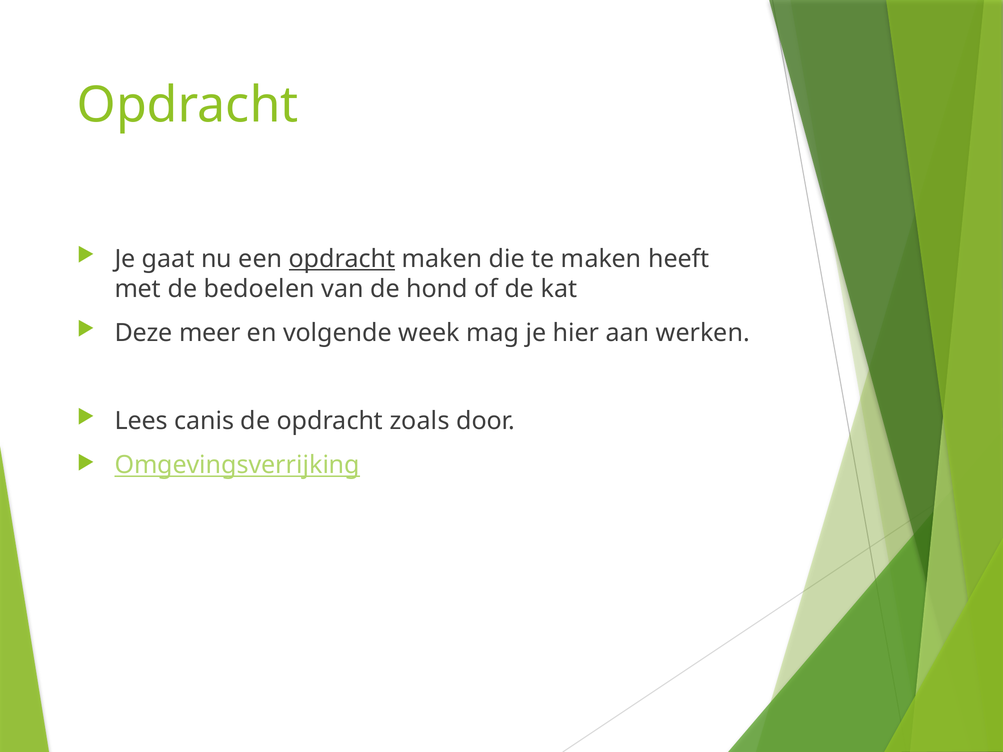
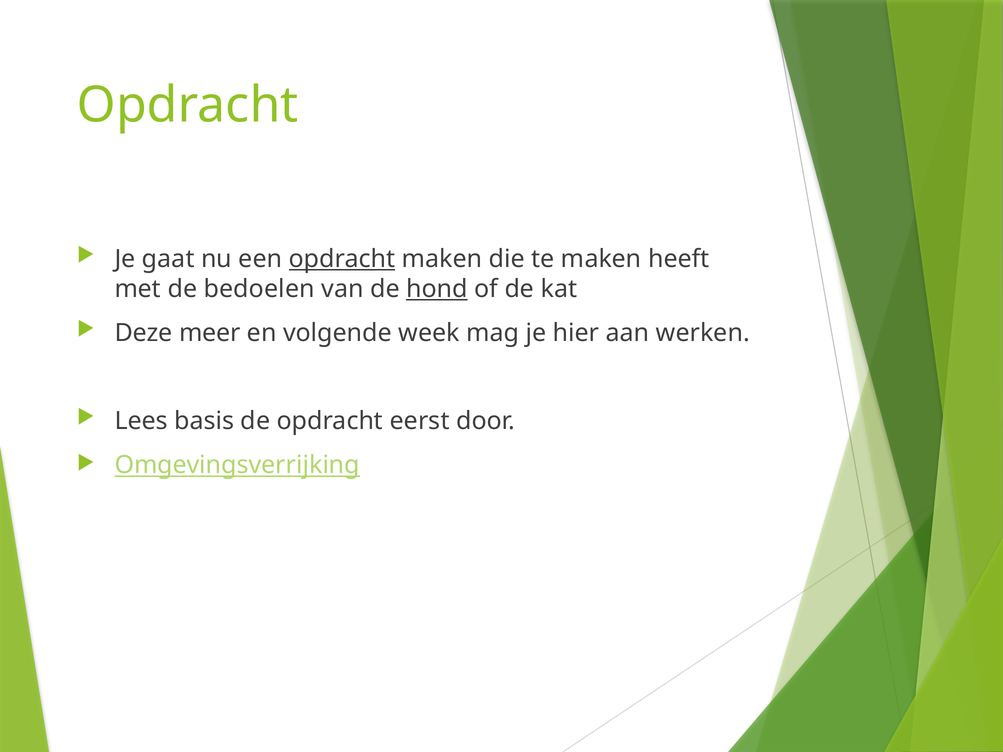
hond underline: none -> present
canis: canis -> basis
zoals: zoals -> eerst
